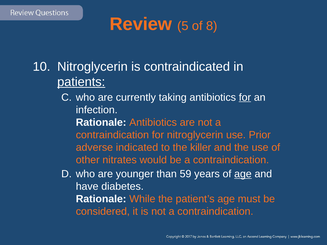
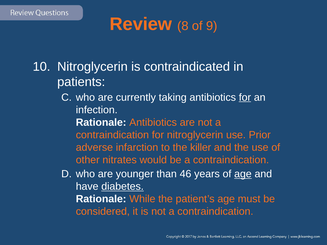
5: 5 -> 8
8: 8 -> 9
patients underline: present -> none
indicated: indicated -> infarction
59: 59 -> 46
diabetes underline: none -> present
